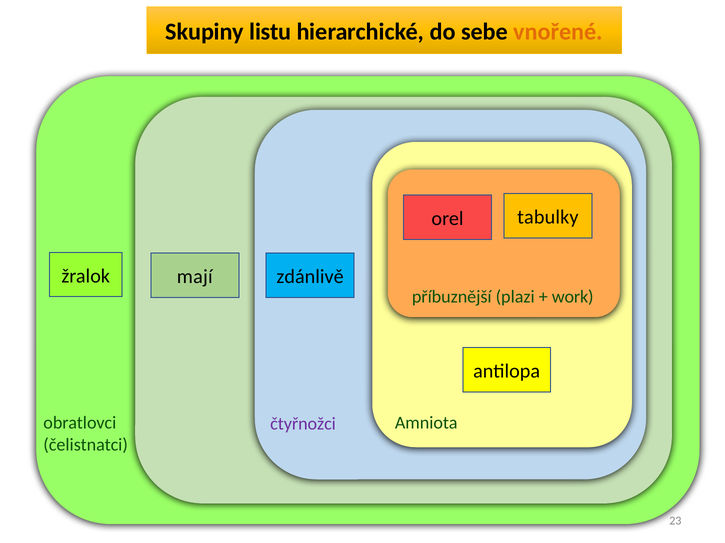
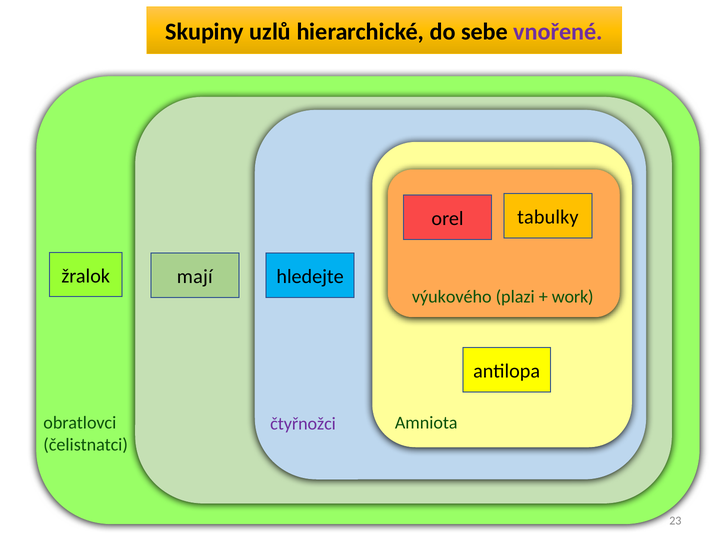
listu: listu -> uzlů
vnořené colour: orange -> purple
zdánlivě: zdánlivě -> hledejte
příbuznější: příbuznější -> výukového
